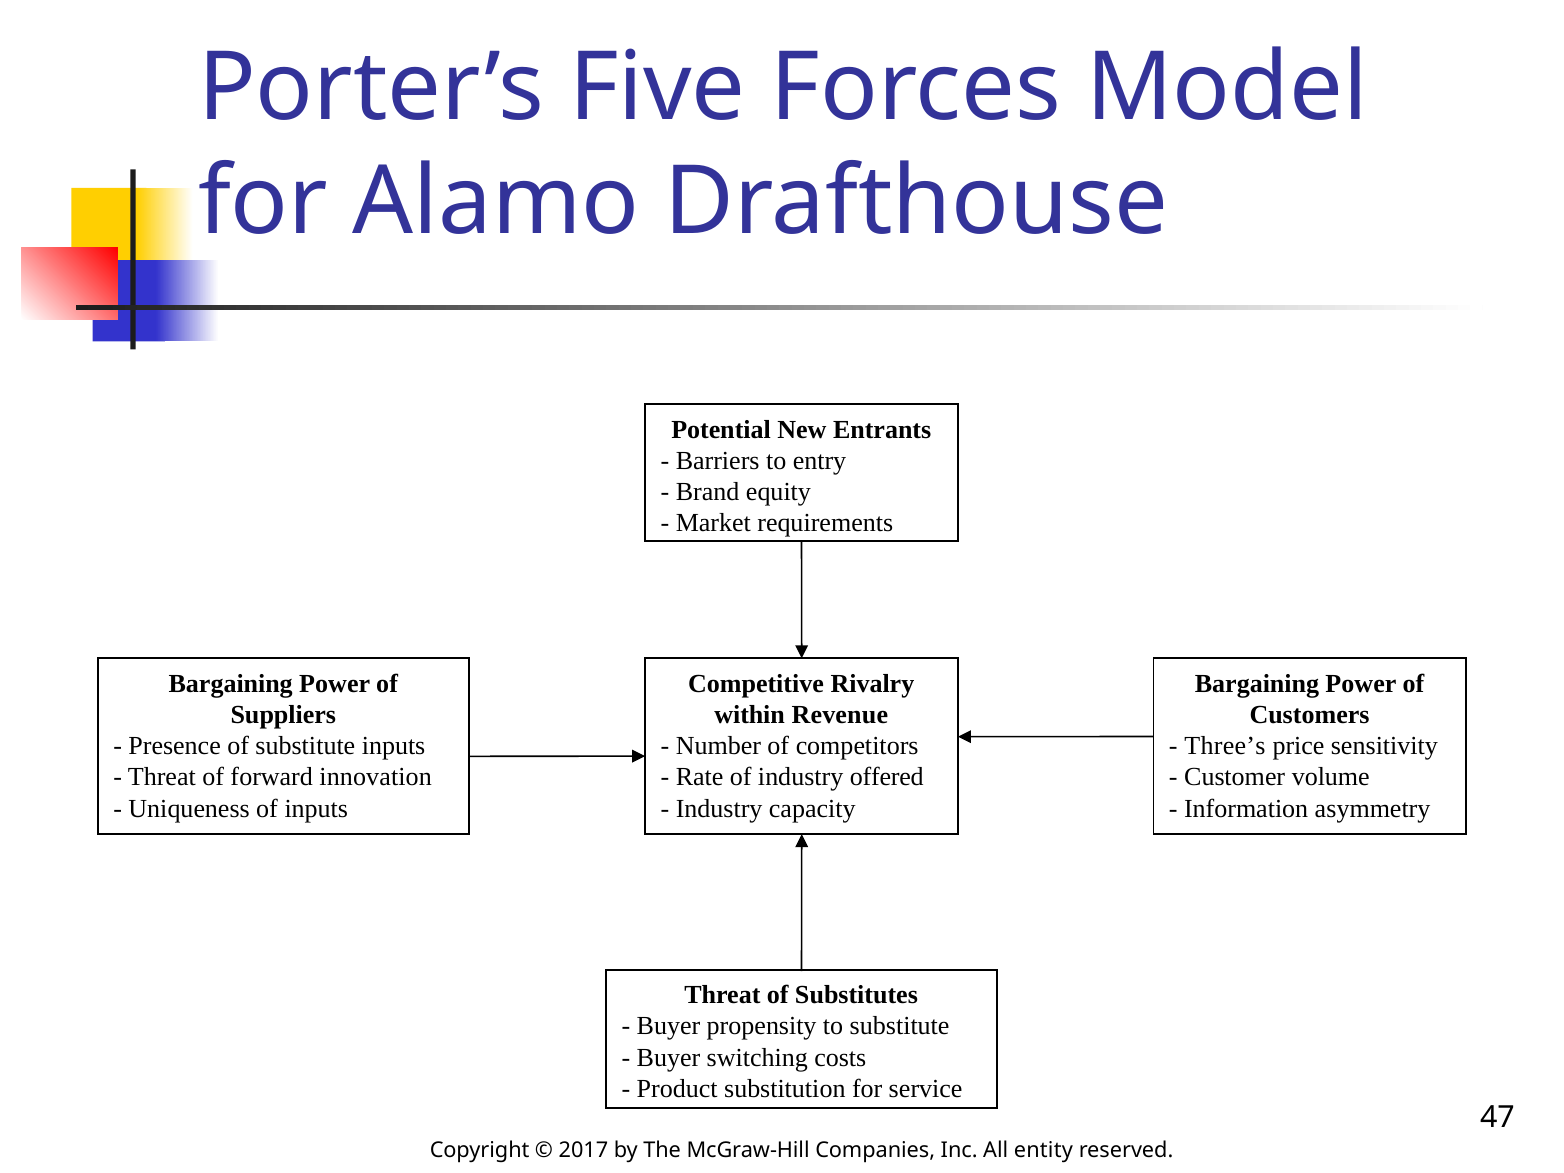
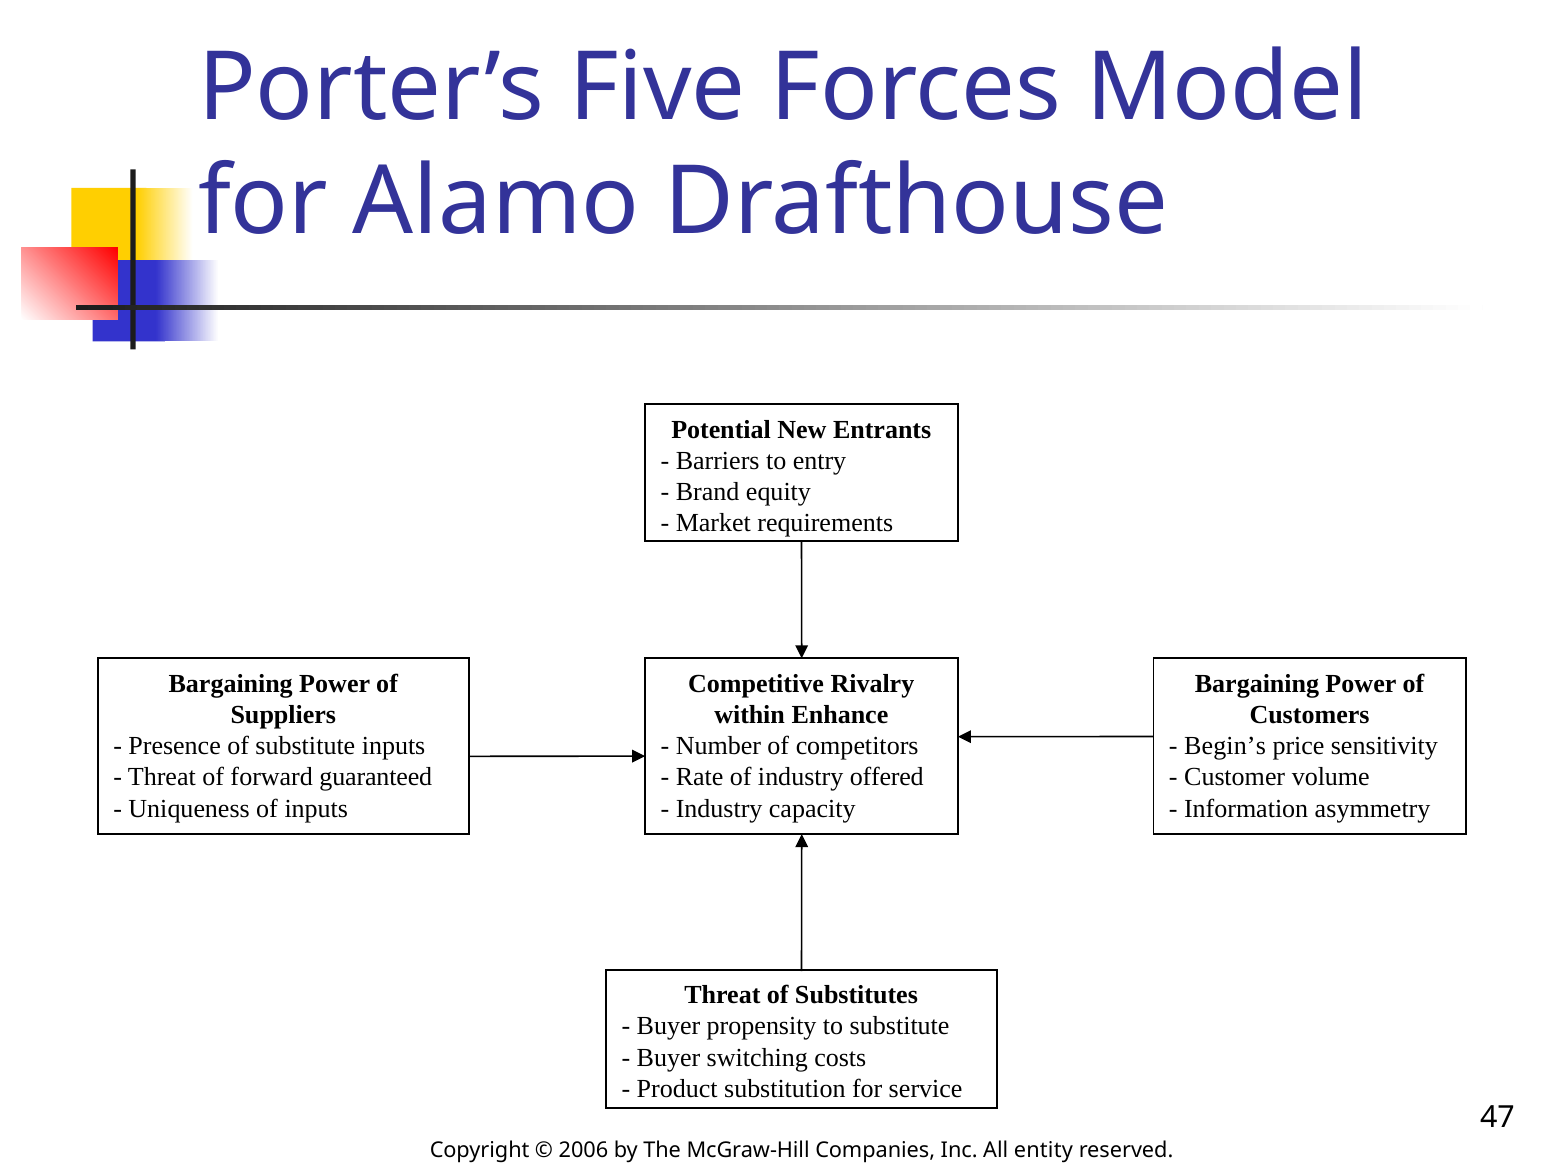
Revenue: Revenue -> Enhance
Three’s: Three’s -> Begin’s
innovation: innovation -> guaranteed
2017: 2017 -> 2006
